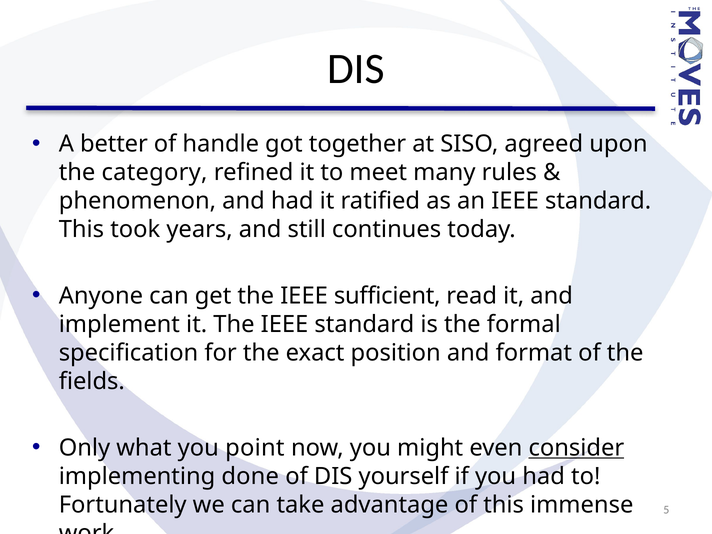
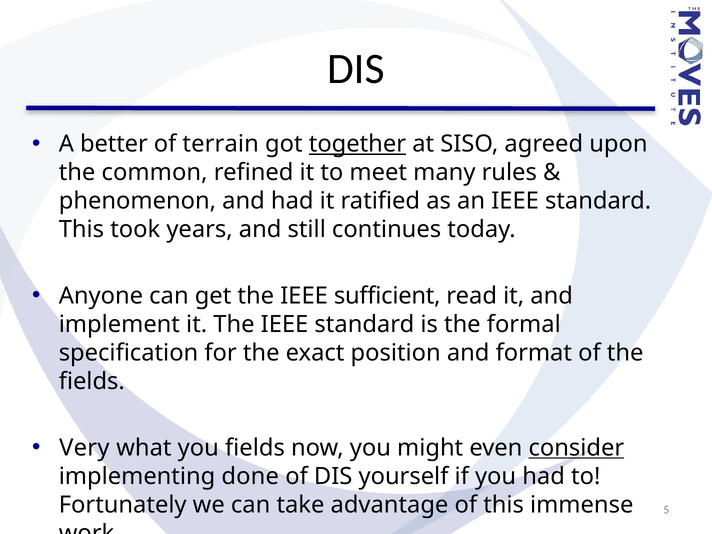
handle: handle -> terrain
together underline: none -> present
category: category -> common
Only: Only -> Very
you point: point -> fields
